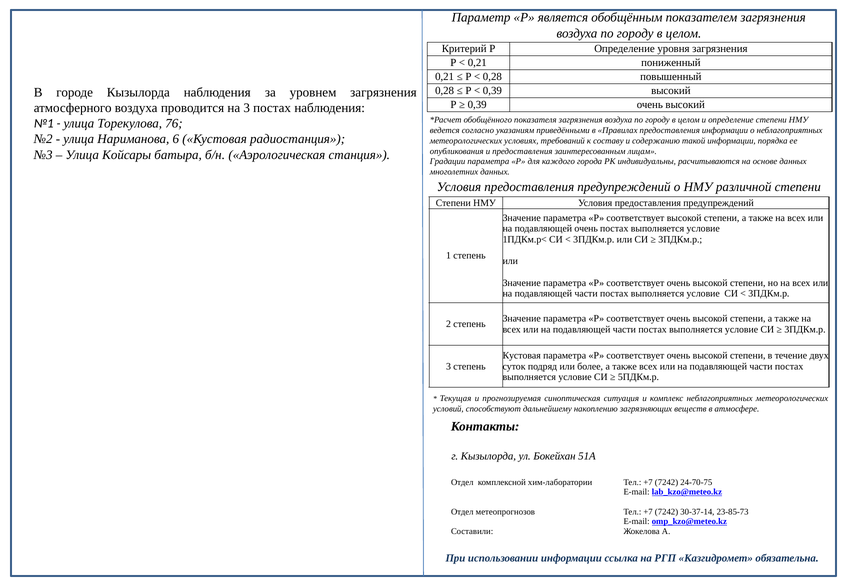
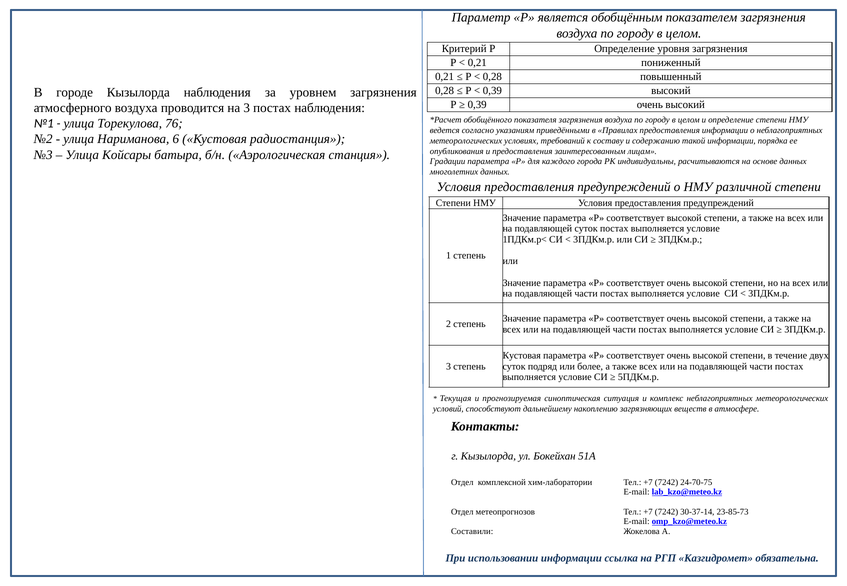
подавляющей очень: очень -> суток
